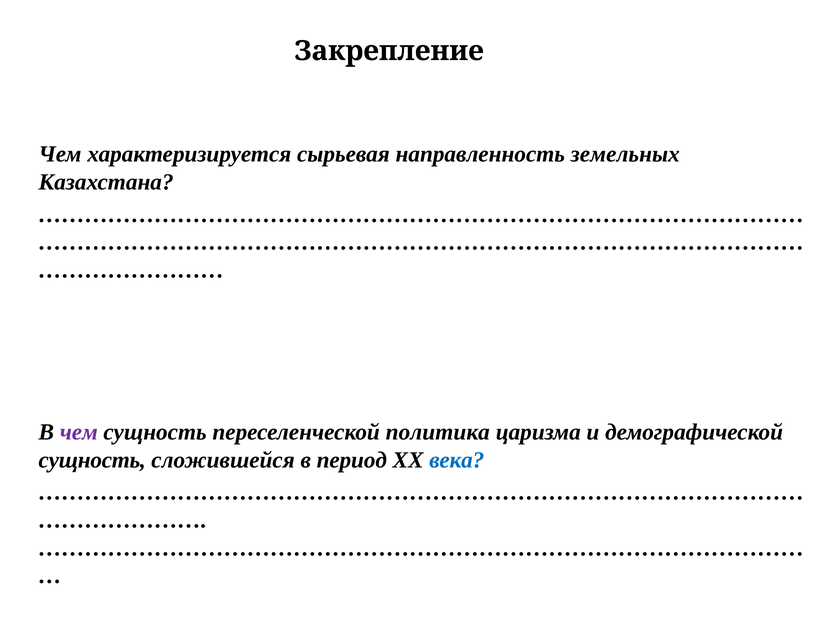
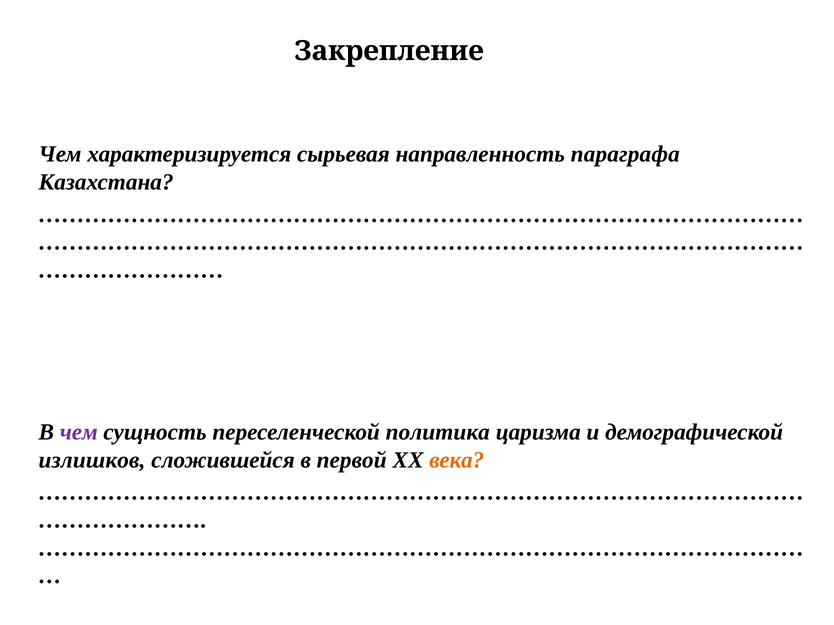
земельных: земельных -> параграфа
сущность at (92, 460): сущность -> излишков
период: период -> первой
века colour: blue -> orange
